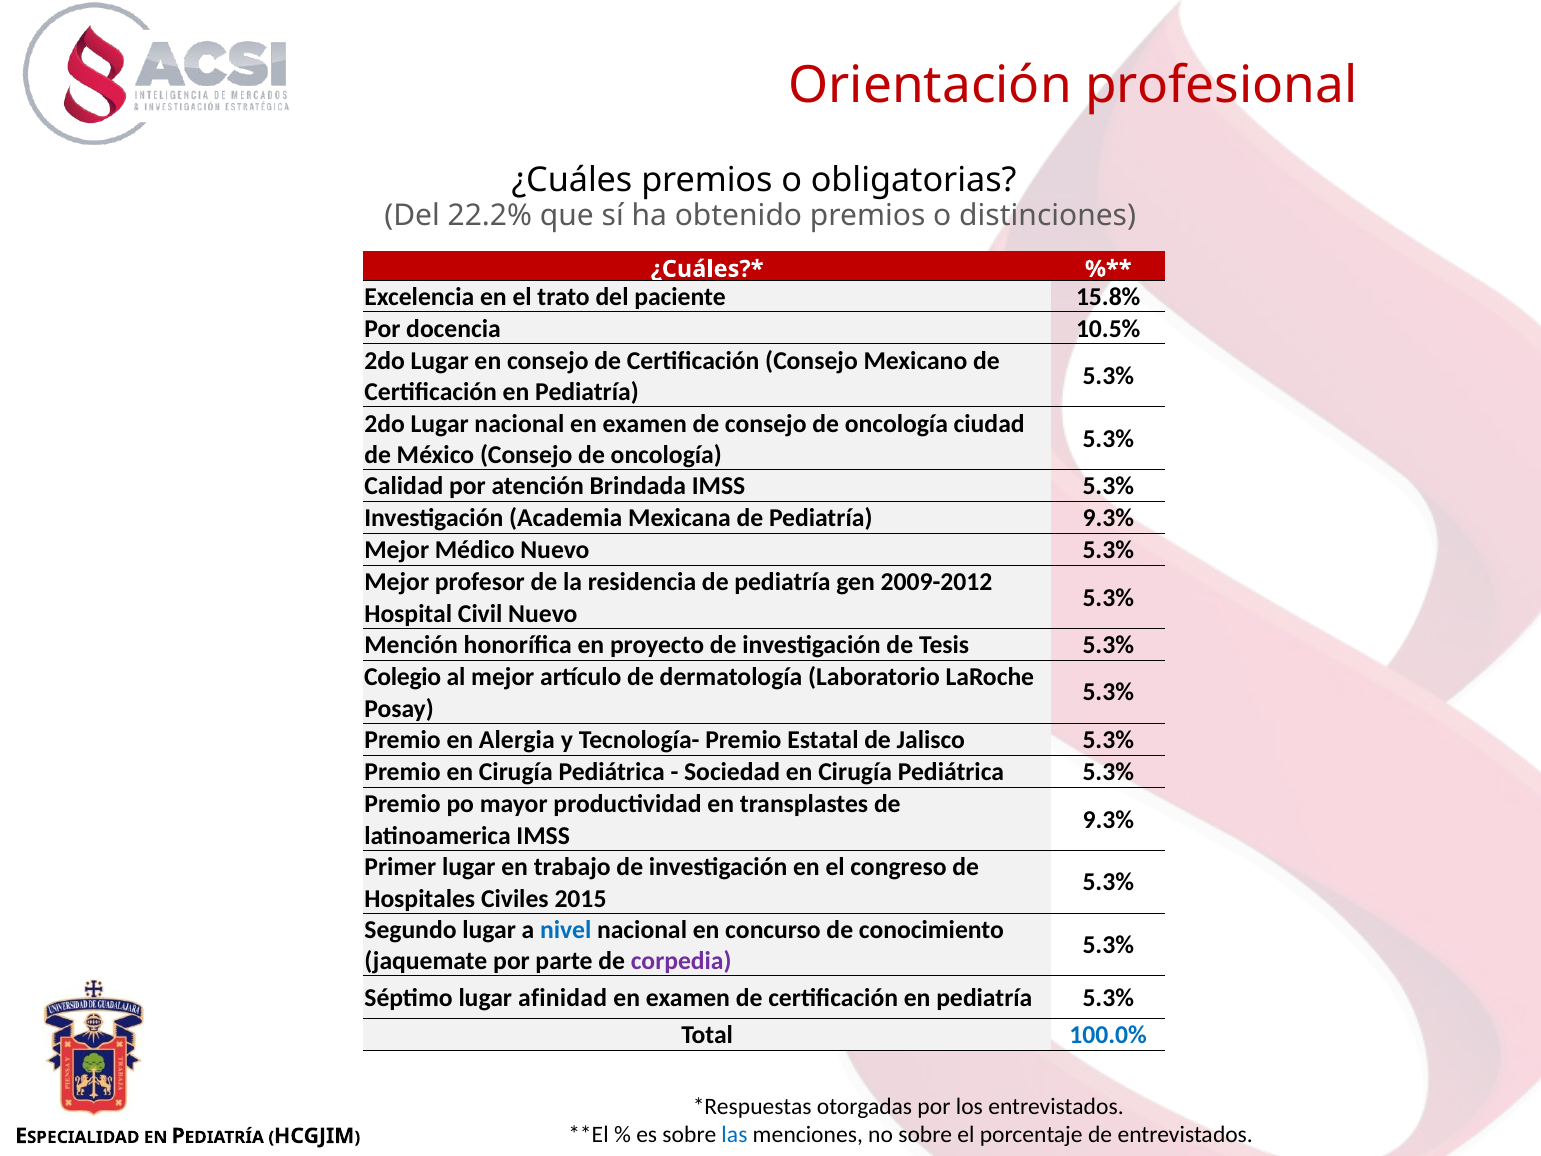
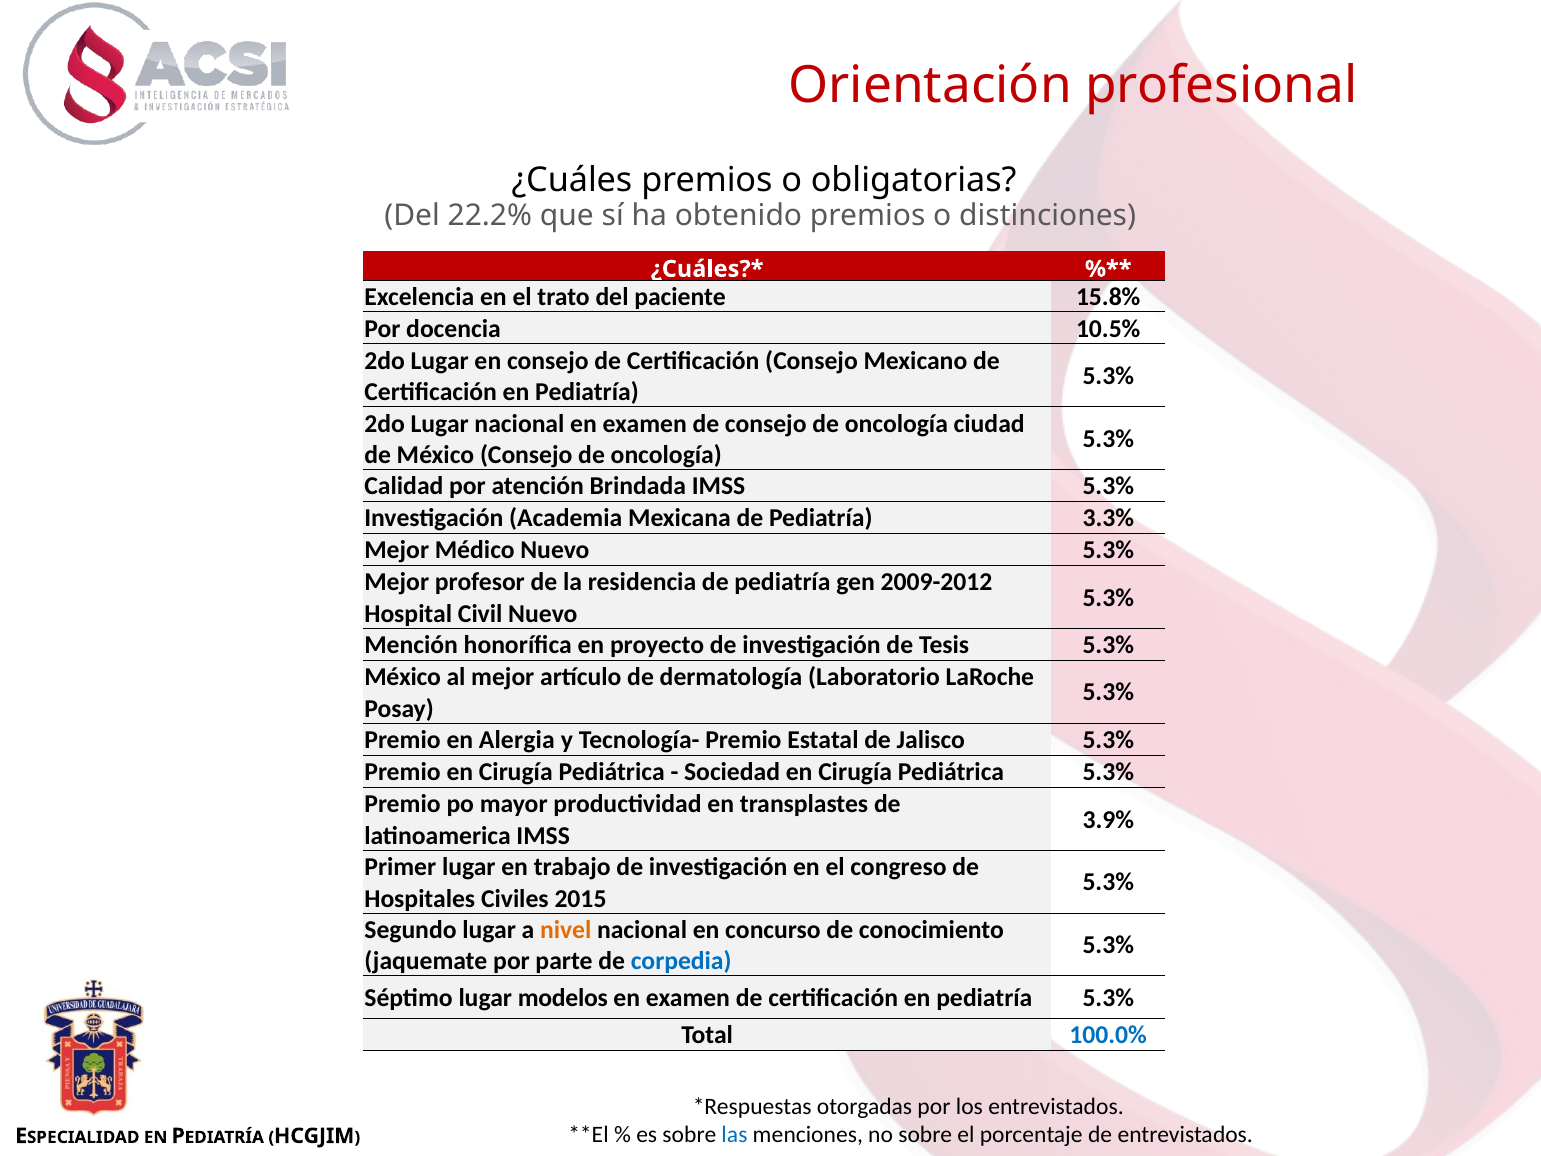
Pediatría 9.3%: 9.3% -> 3.3%
Colegio at (403, 677): Colegio -> México
9.3% at (1108, 820): 9.3% -> 3.9%
nivel colour: blue -> orange
corpedia colour: purple -> blue
afinidad: afinidad -> modelos
